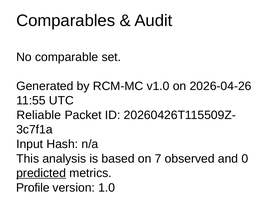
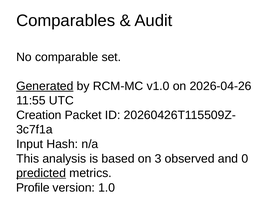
Generated underline: none -> present
Reliable: Reliable -> Creation
7: 7 -> 3
